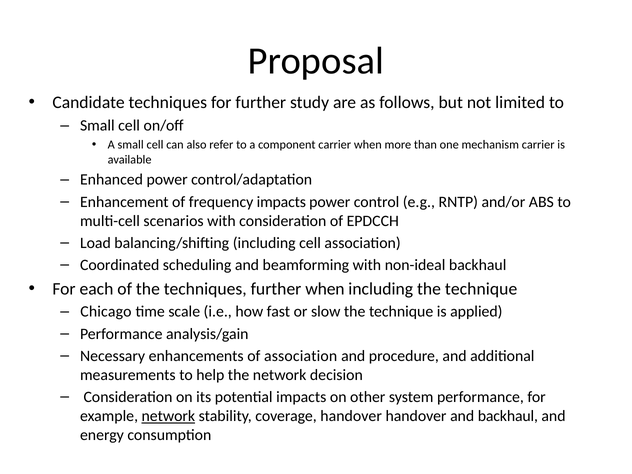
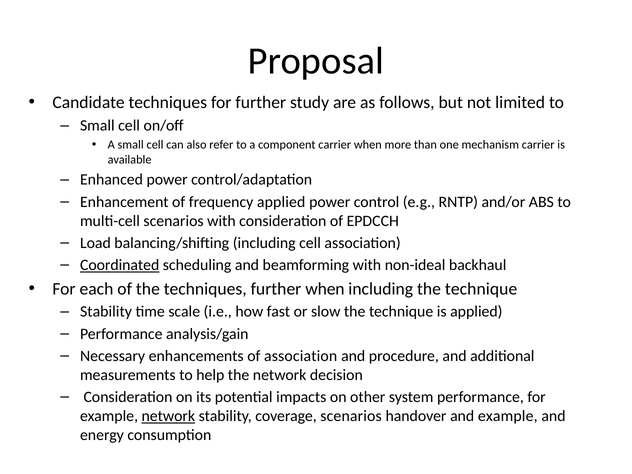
frequency impacts: impacts -> applied
Coordinated underline: none -> present
Chicago at (106, 312): Chicago -> Stability
coverage handover: handover -> scenarios
and backhaul: backhaul -> example
